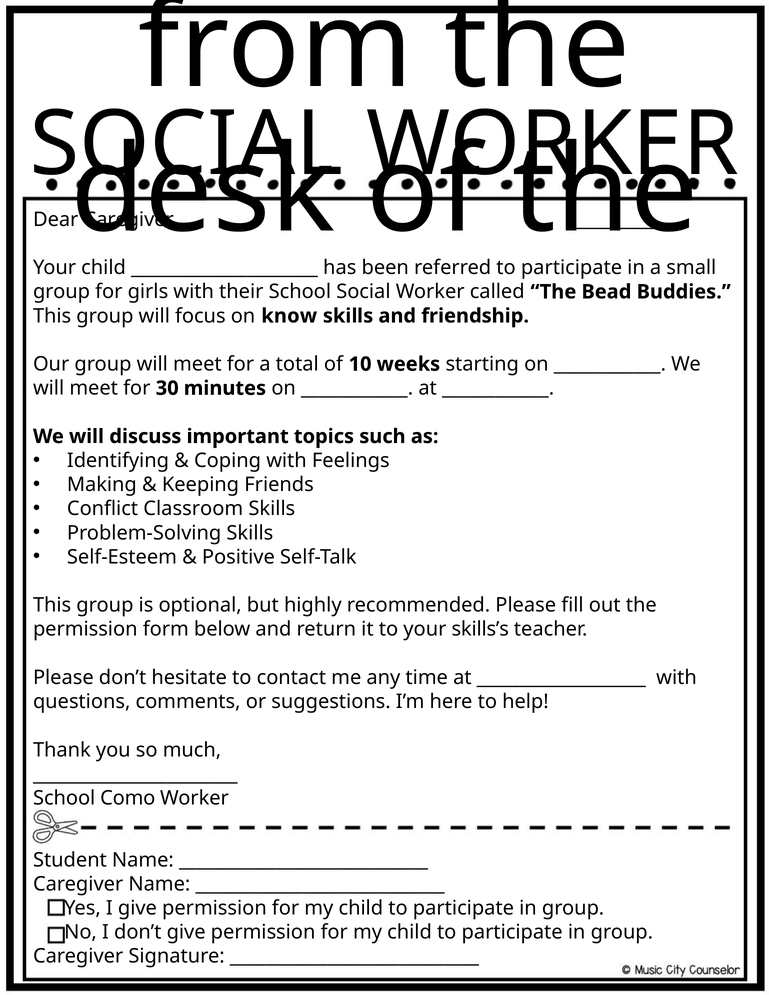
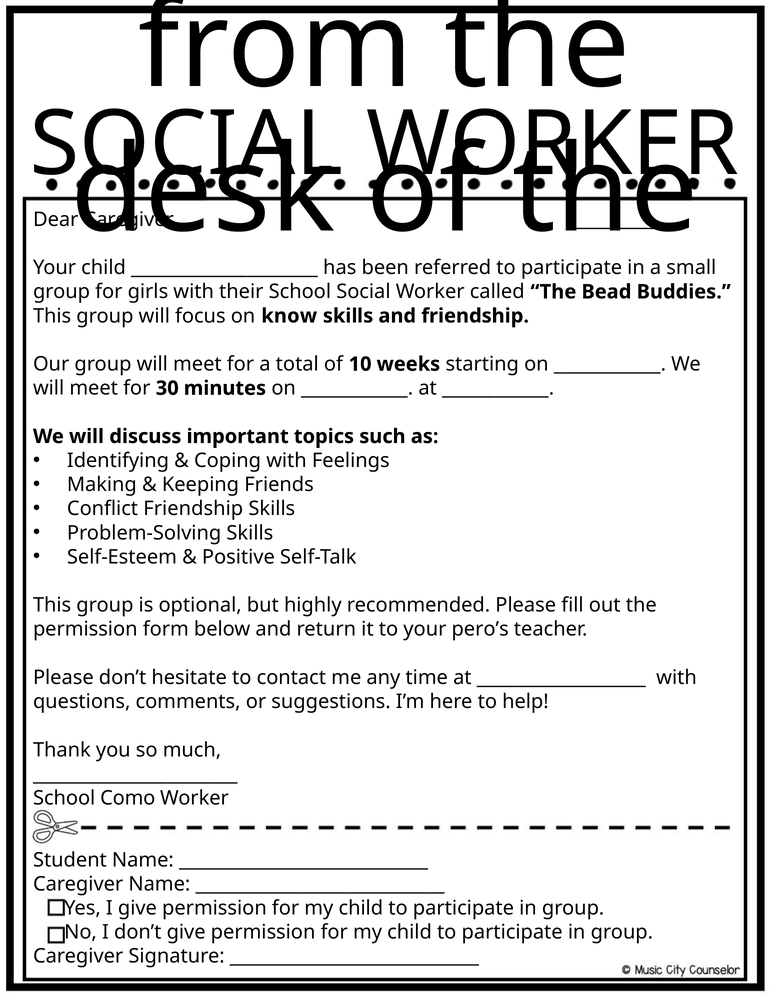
Conflict Classroom: Classroom -> Friendship
skills’s: skills’s -> pero’s
